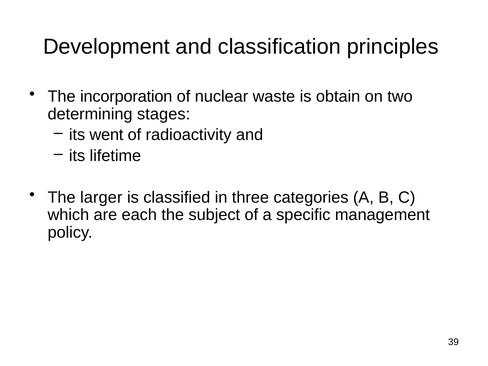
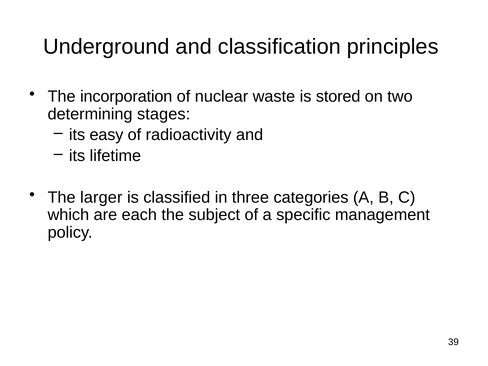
Development: Development -> Underground
obtain: obtain -> stored
went: went -> easy
